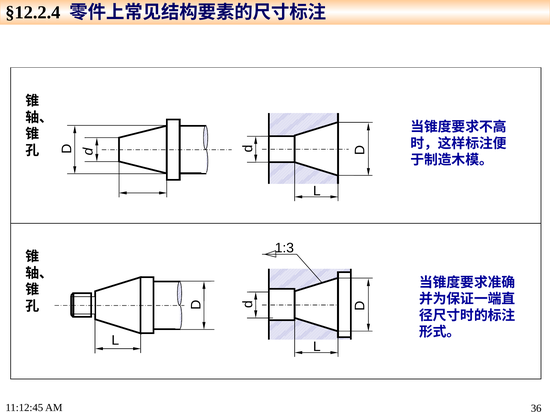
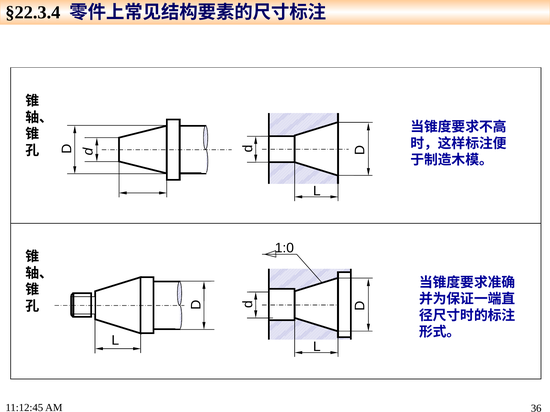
§12.2.4: §12.2.4 -> §22.3.4
1:3: 1:3 -> 1:0
